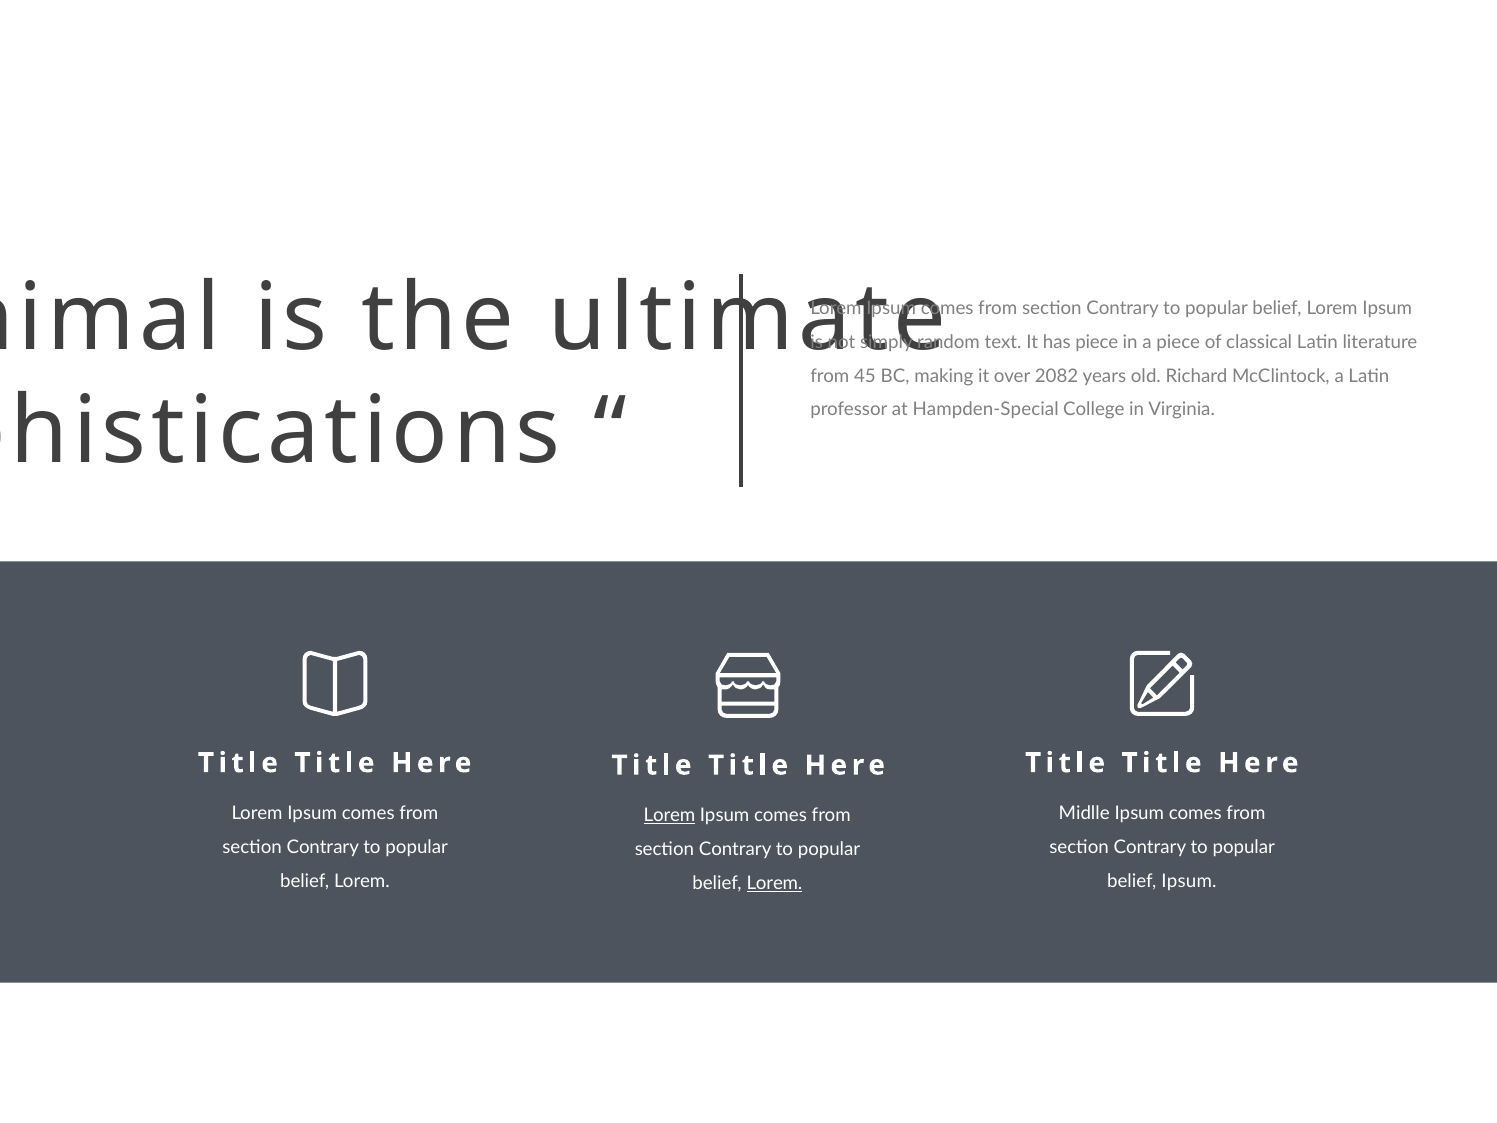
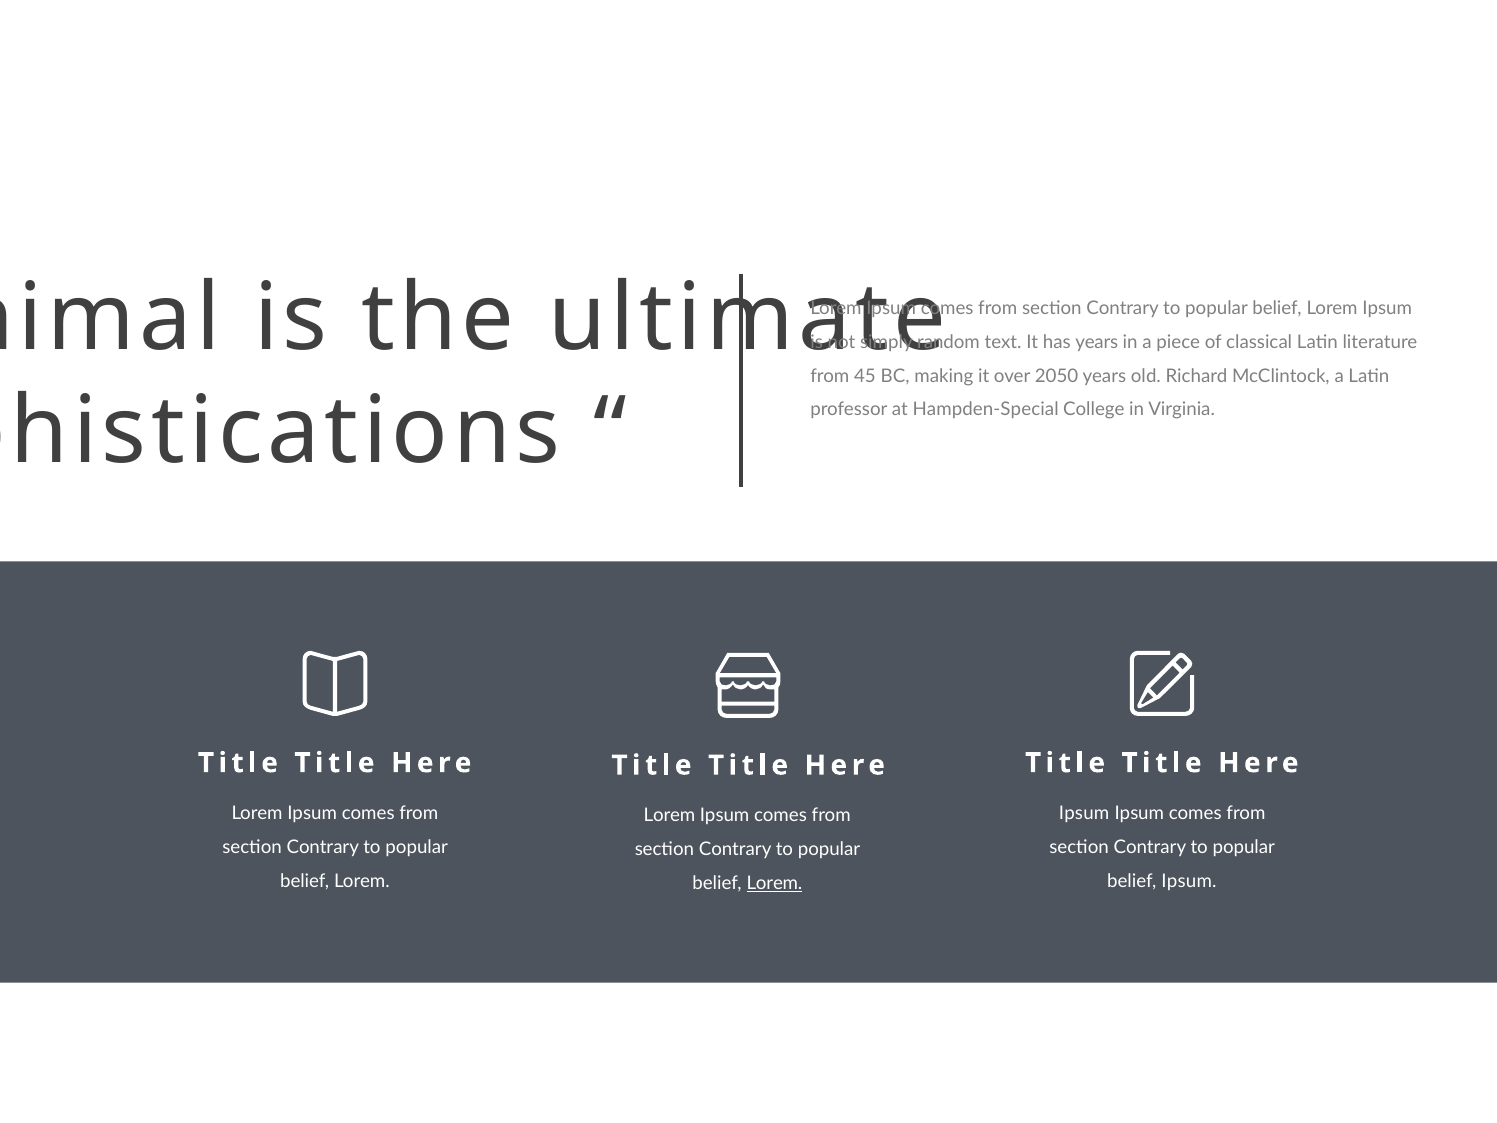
has piece: piece -> years
2082: 2082 -> 2050
Midlle at (1084, 813): Midlle -> Ipsum
Lorem at (670, 815) underline: present -> none
